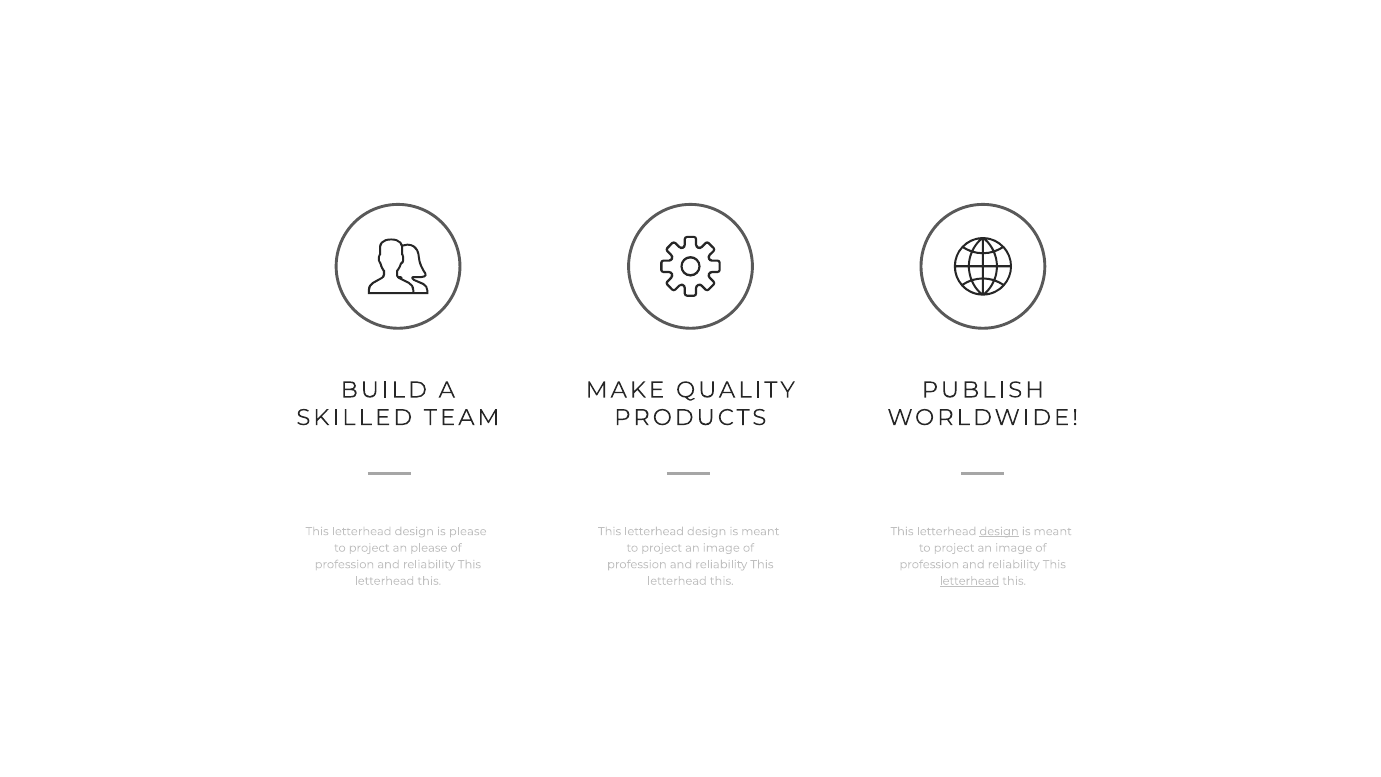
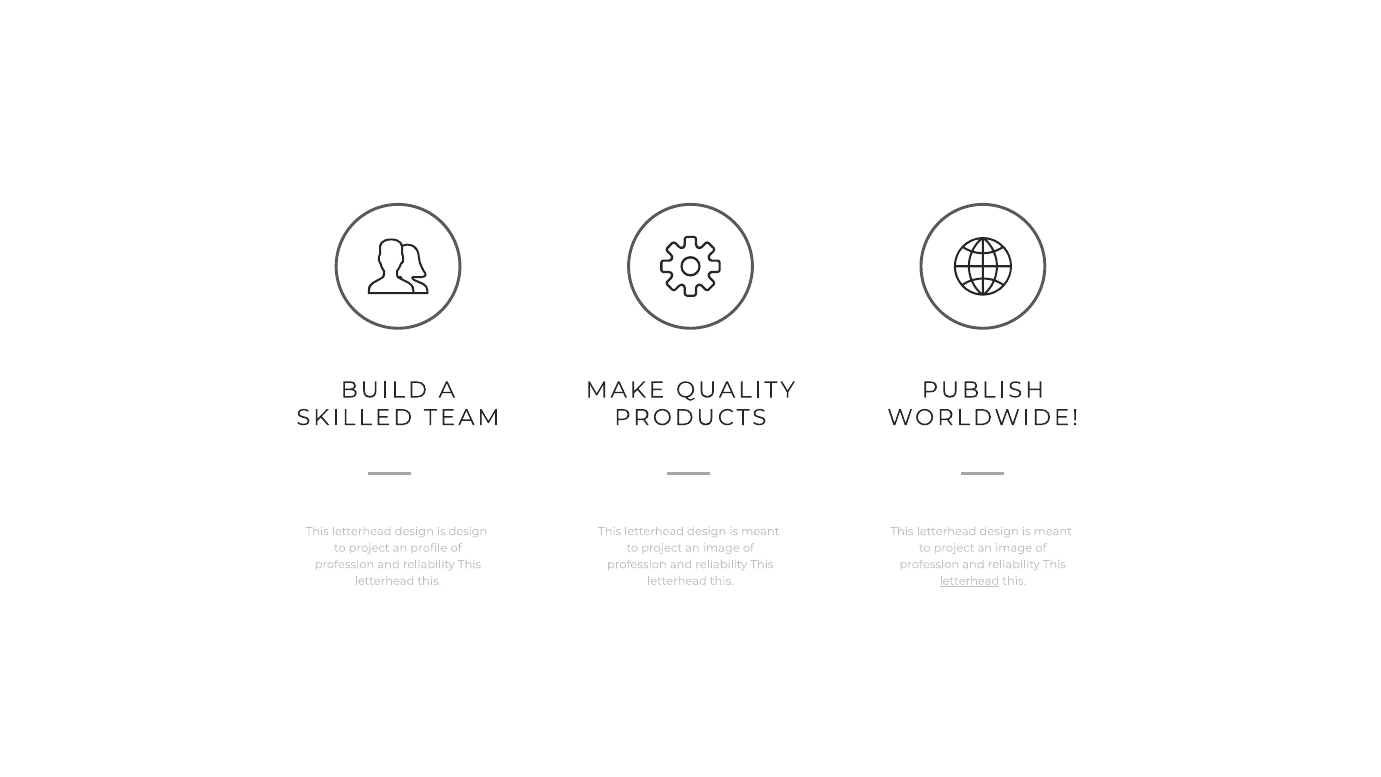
is please: please -> design
design at (999, 531) underline: present -> none
an please: please -> profile
